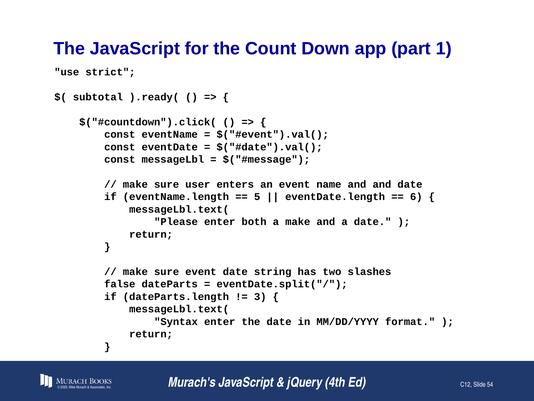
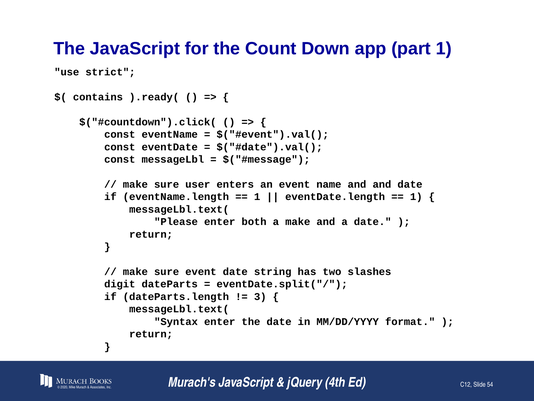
subtotal: subtotal -> contains
5 at (257, 197): 5 -> 1
6 at (416, 197): 6 -> 1
false: false -> digit
